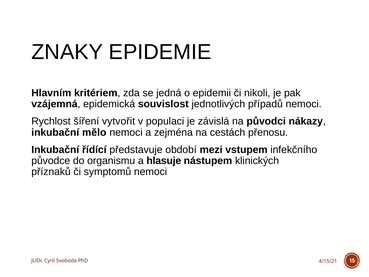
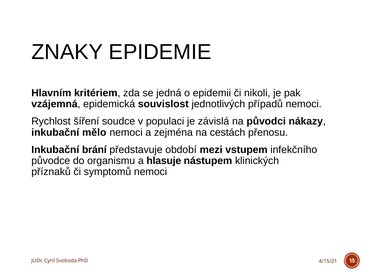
vytvořit: vytvořit -> soudce
řídící: řídící -> brání
